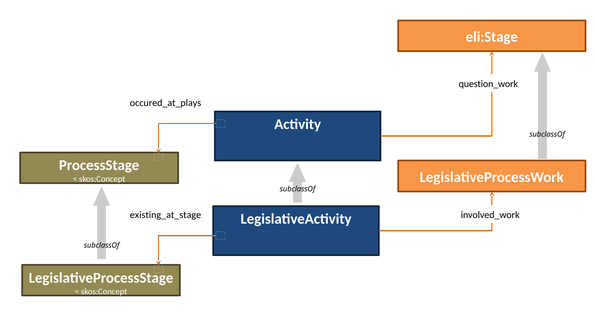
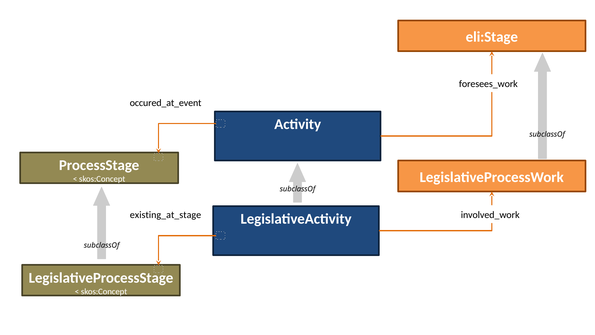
question_work: question_work -> foresees_work
occured_at_plays: occured_at_plays -> occured_at_event
